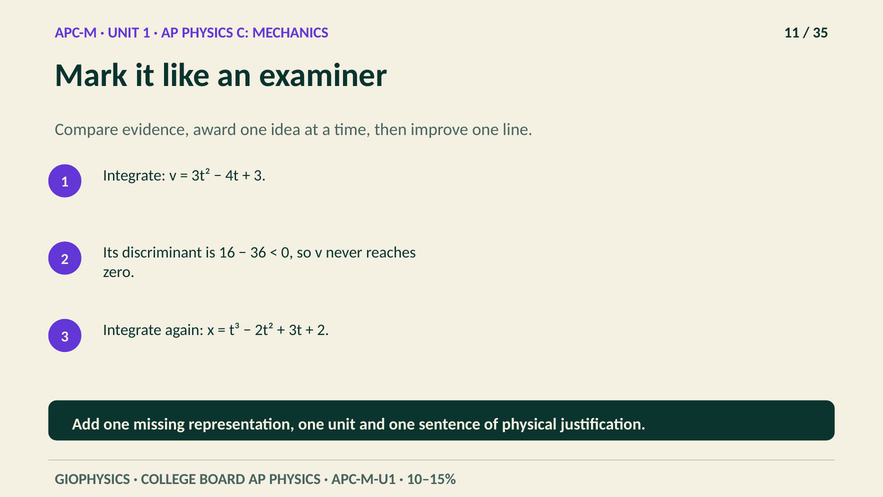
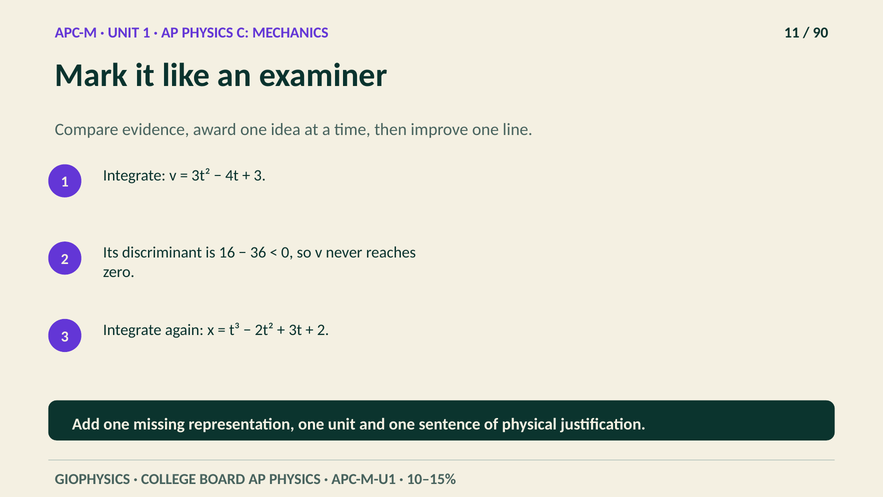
35: 35 -> 90
